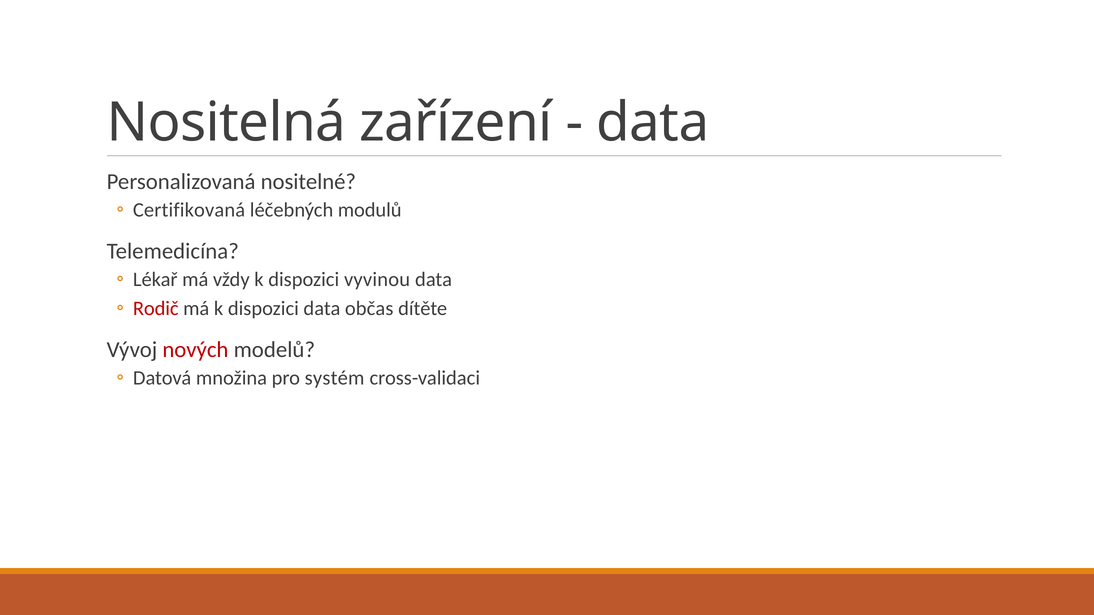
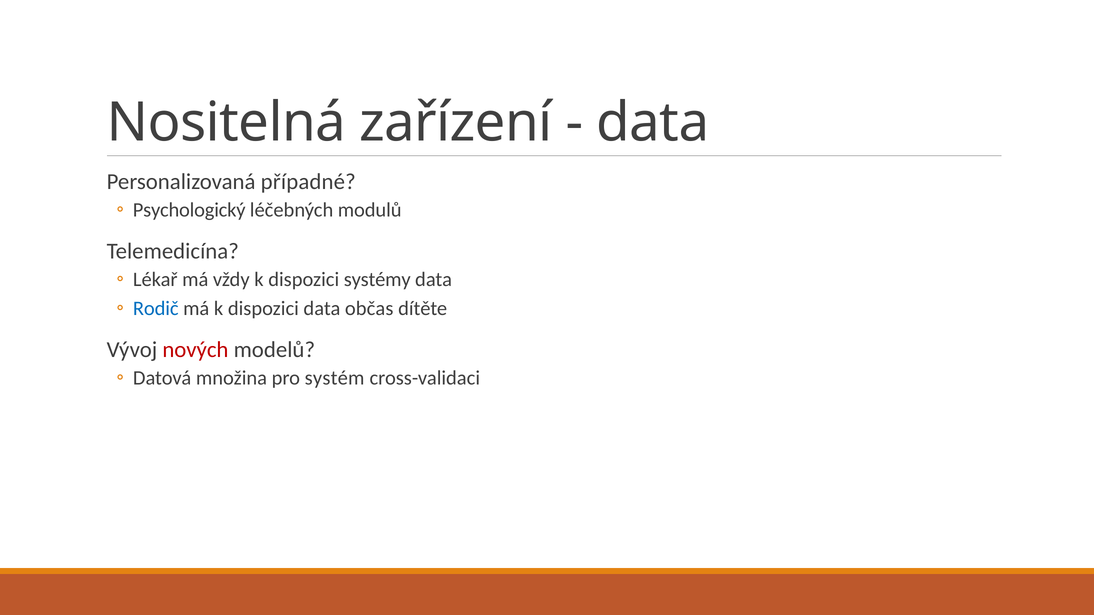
nositelné: nositelné -> případné
Certifikovaná: Certifikovaná -> Psychologický
vyvinou: vyvinou -> systémy
Rodič colour: red -> blue
